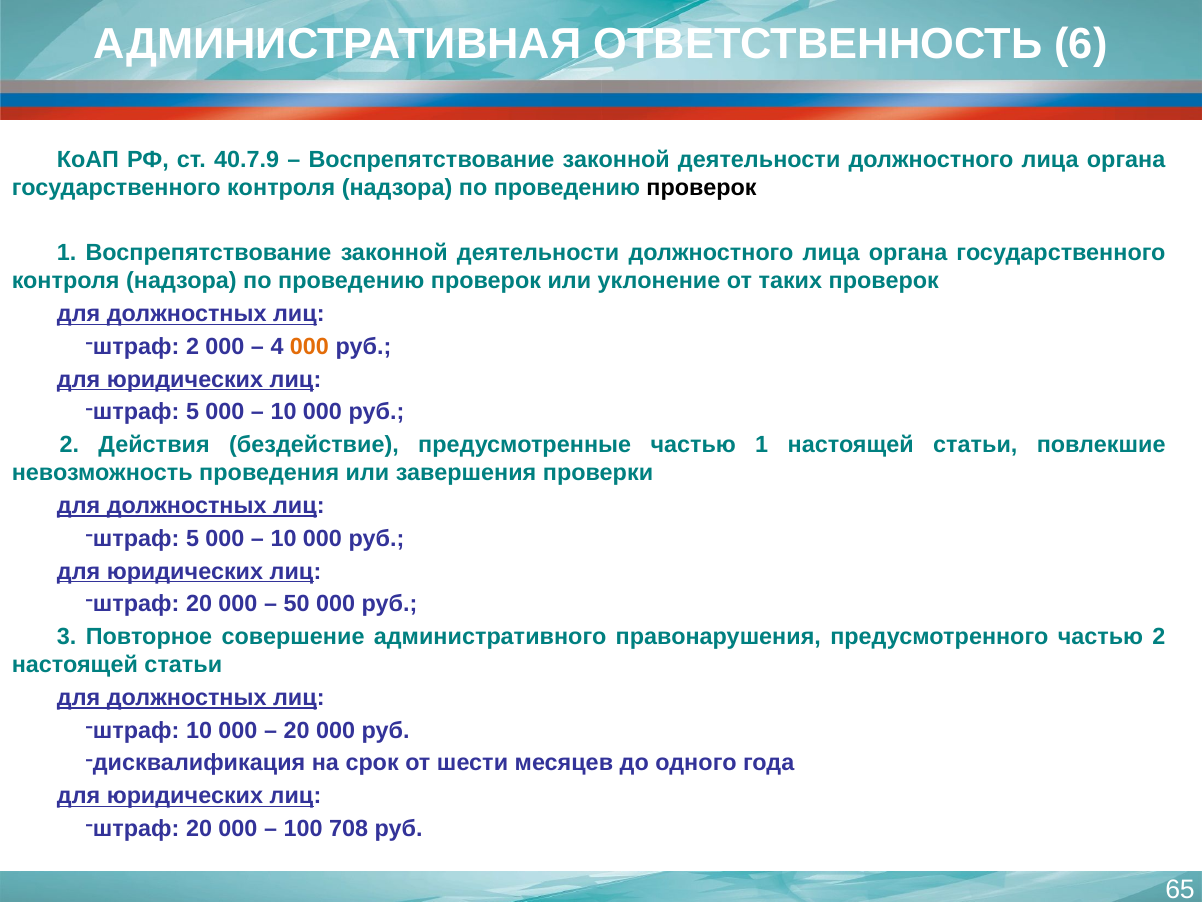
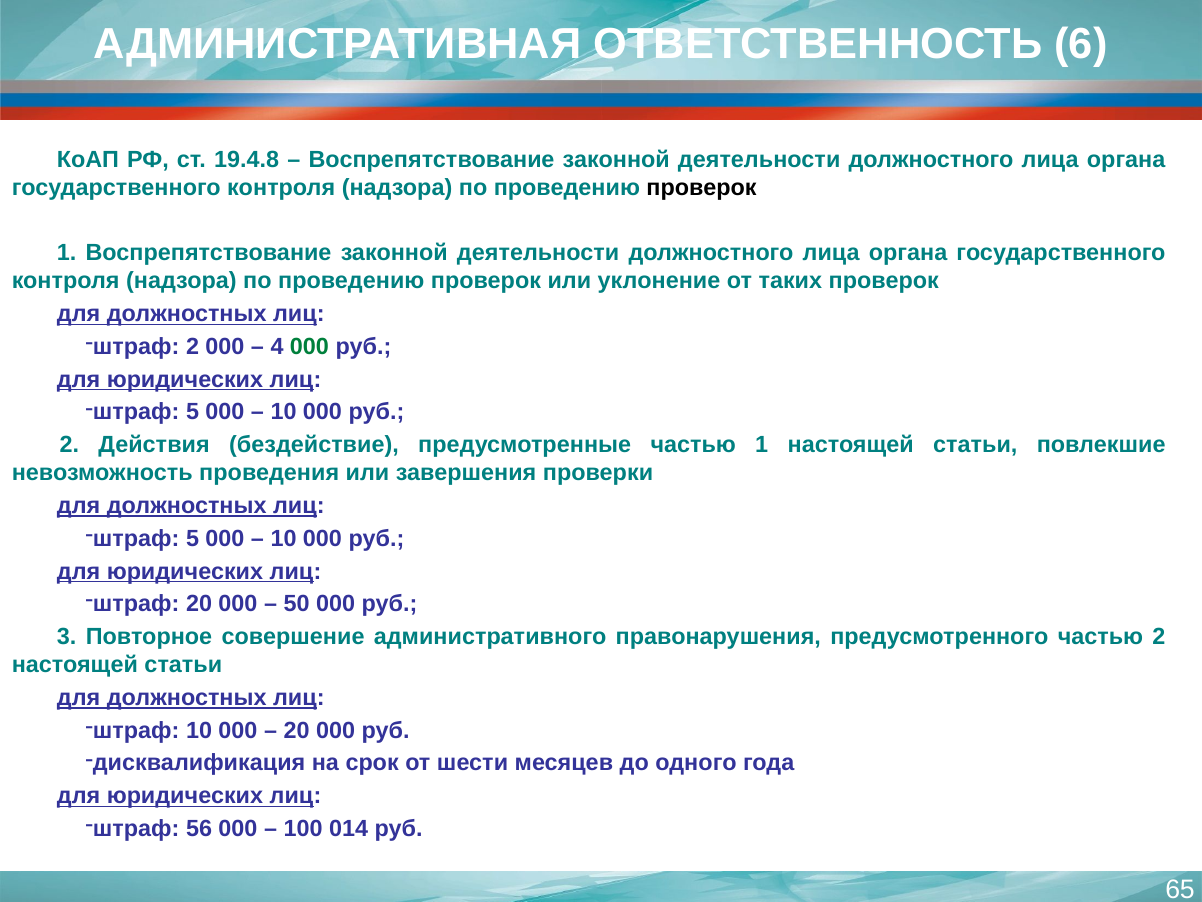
40.7.9: 40.7.9 -> 19.4.8
000 at (309, 346) colour: orange -> green
20 at (199, 828): 20 -> 56
708: 708 -> 014
